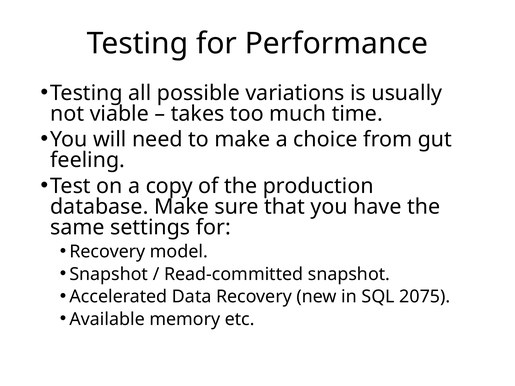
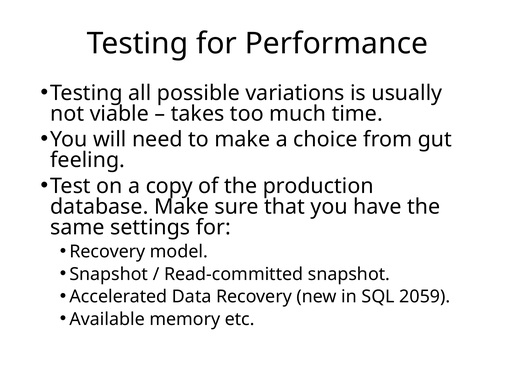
2075: 2075 -> 2059
